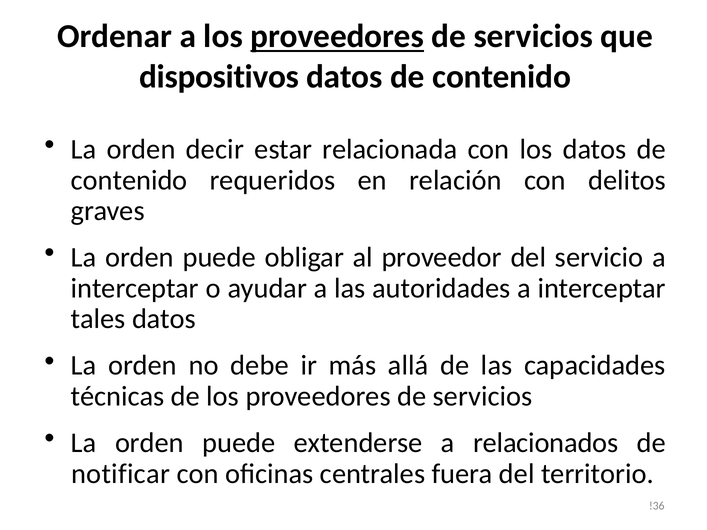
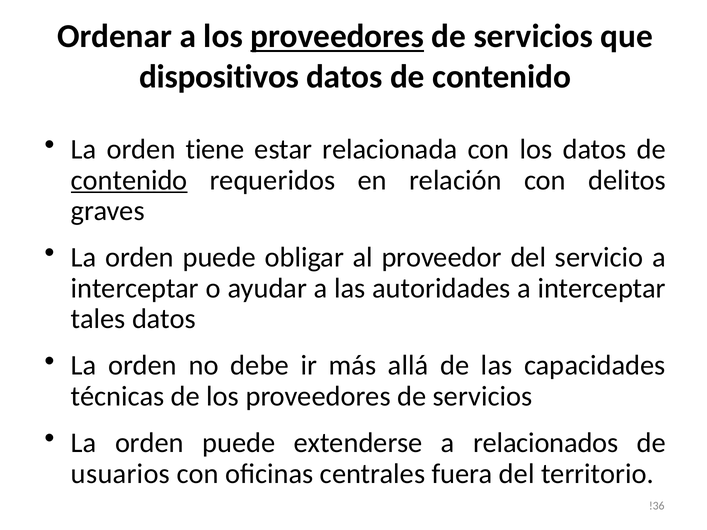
decir: decir -> tiene
contenido at (129, 180) underline: none -> present
notificar: notificar -> usuarios
